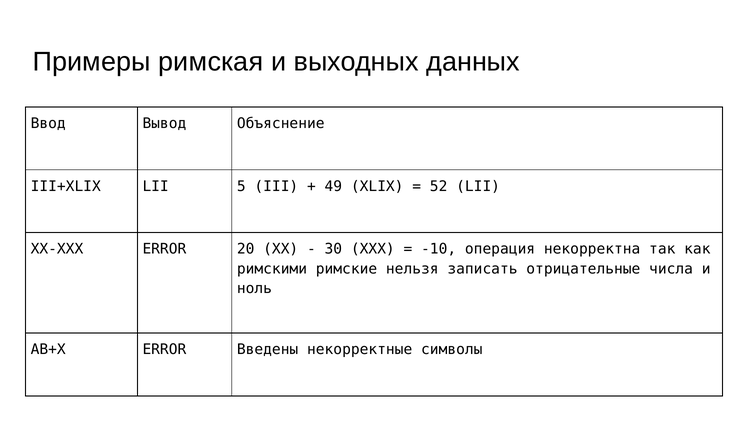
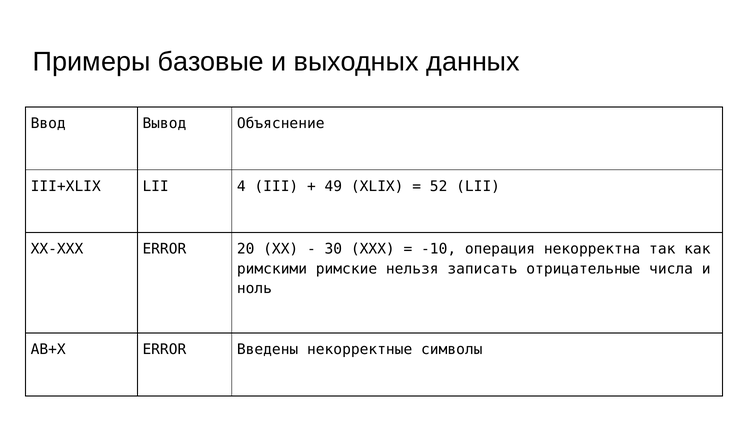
римская: римская -> базовые
5: 5 -> 4
